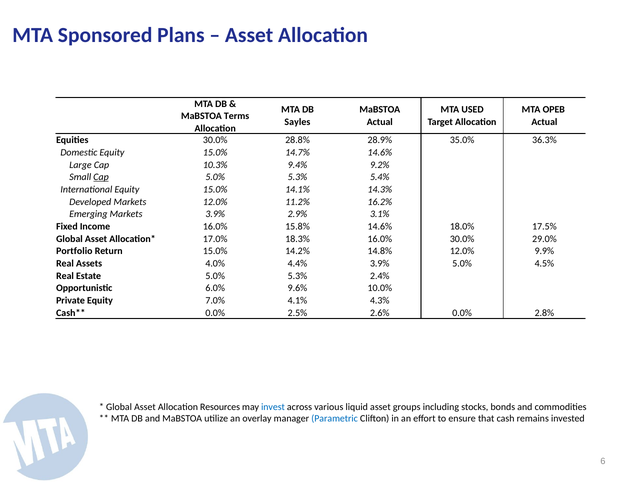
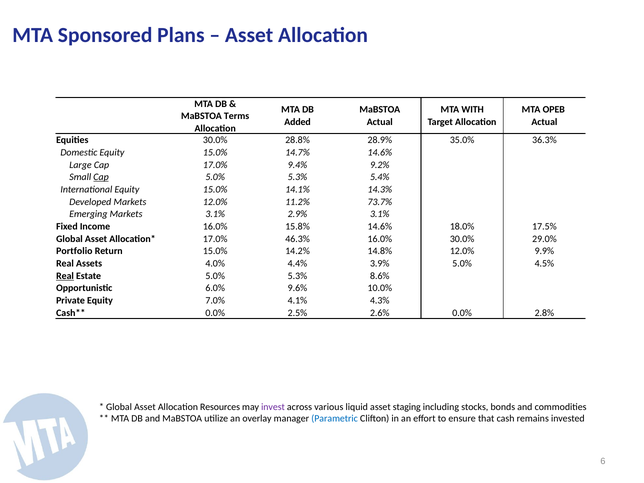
USED: USED -> WITH
Sayles: Sayles -> Added
Cap 10.3%: 10.3% -> 17.0%
16.2%: 16.2% -> 73.7%
Markets 3.9%: 3.9% -> 3.1%
18.3%: 18.3% -> 46.3%
Real at (65, 276) underline: none -> present
2.4%: 2.4% -> 8.6%
invest colour: blue -> purple
groups: groups -> staging
